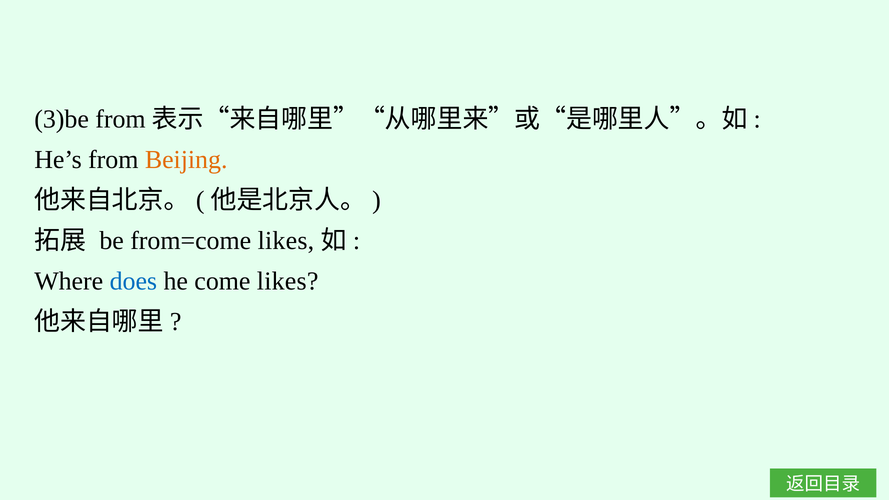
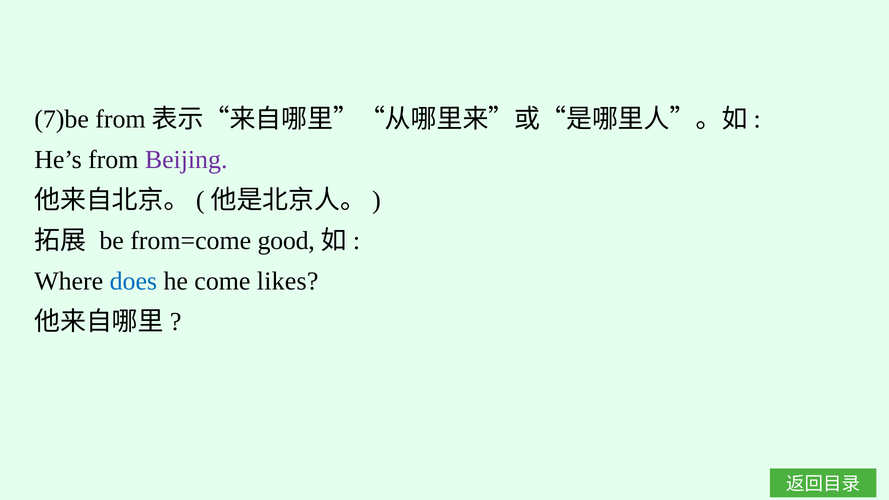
3)be: 3)be -> 7)be
Beijing colour: orange -> purple
from=come likes: likes -> good
